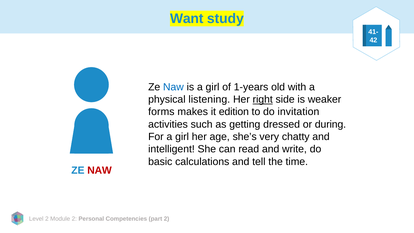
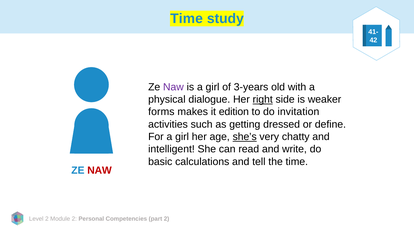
Want at (187, 19): Want -> Time
Naw at (173, 87) colour: blue -> purple
1-years: 1-years -> 3-years
listening: listening -> dialogue
during: during -> define
she’s underline: none -> present
